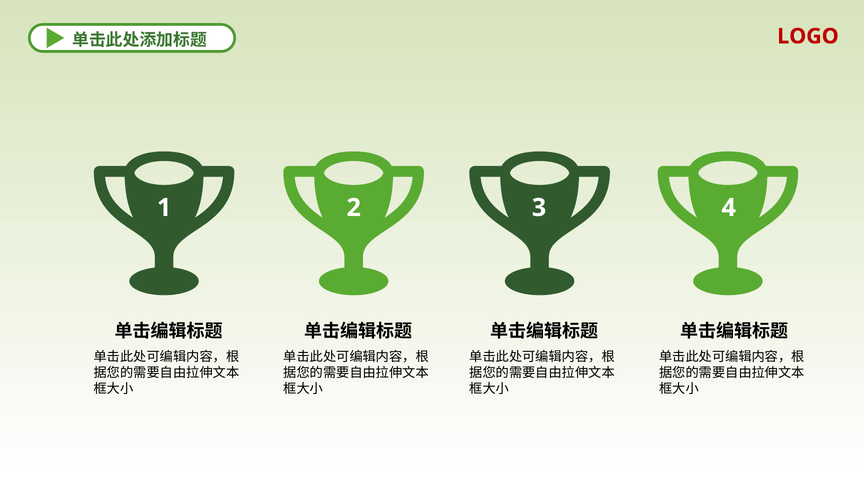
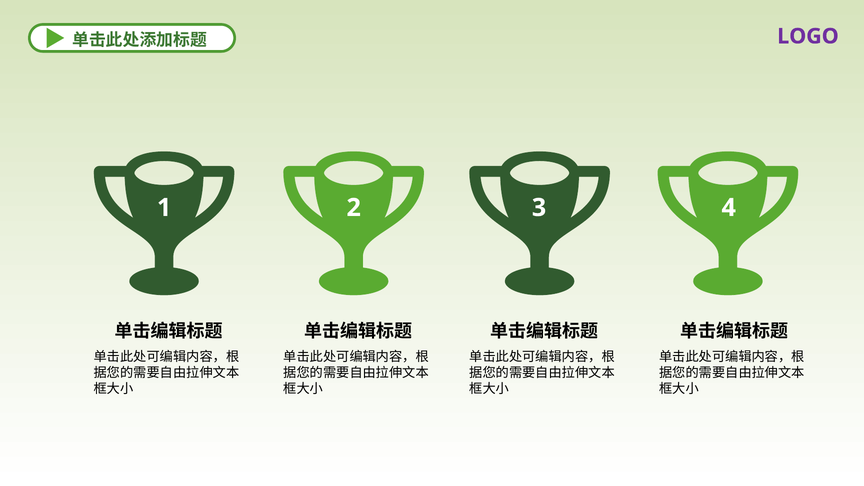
LOGO colour: red -> purple
